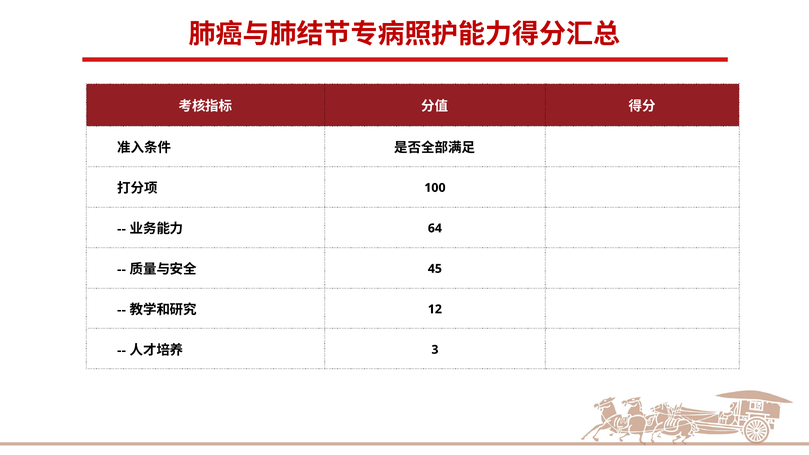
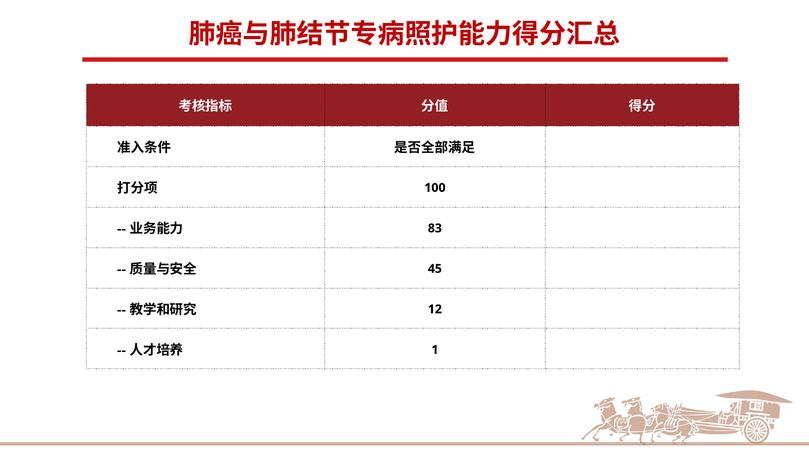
64: 64 -> 83
3: 3 -> 1
